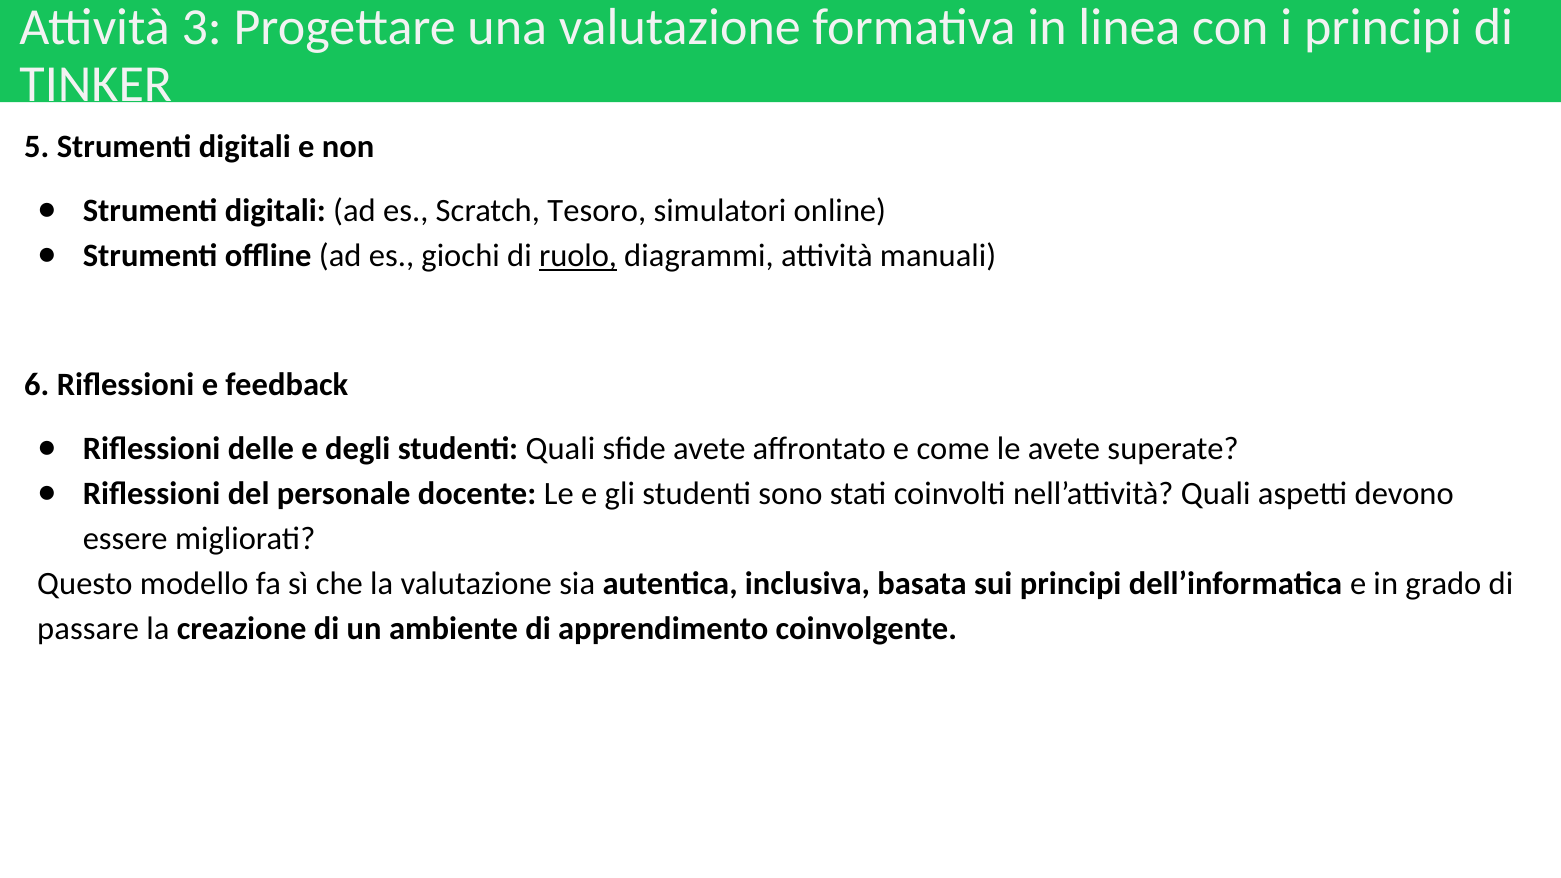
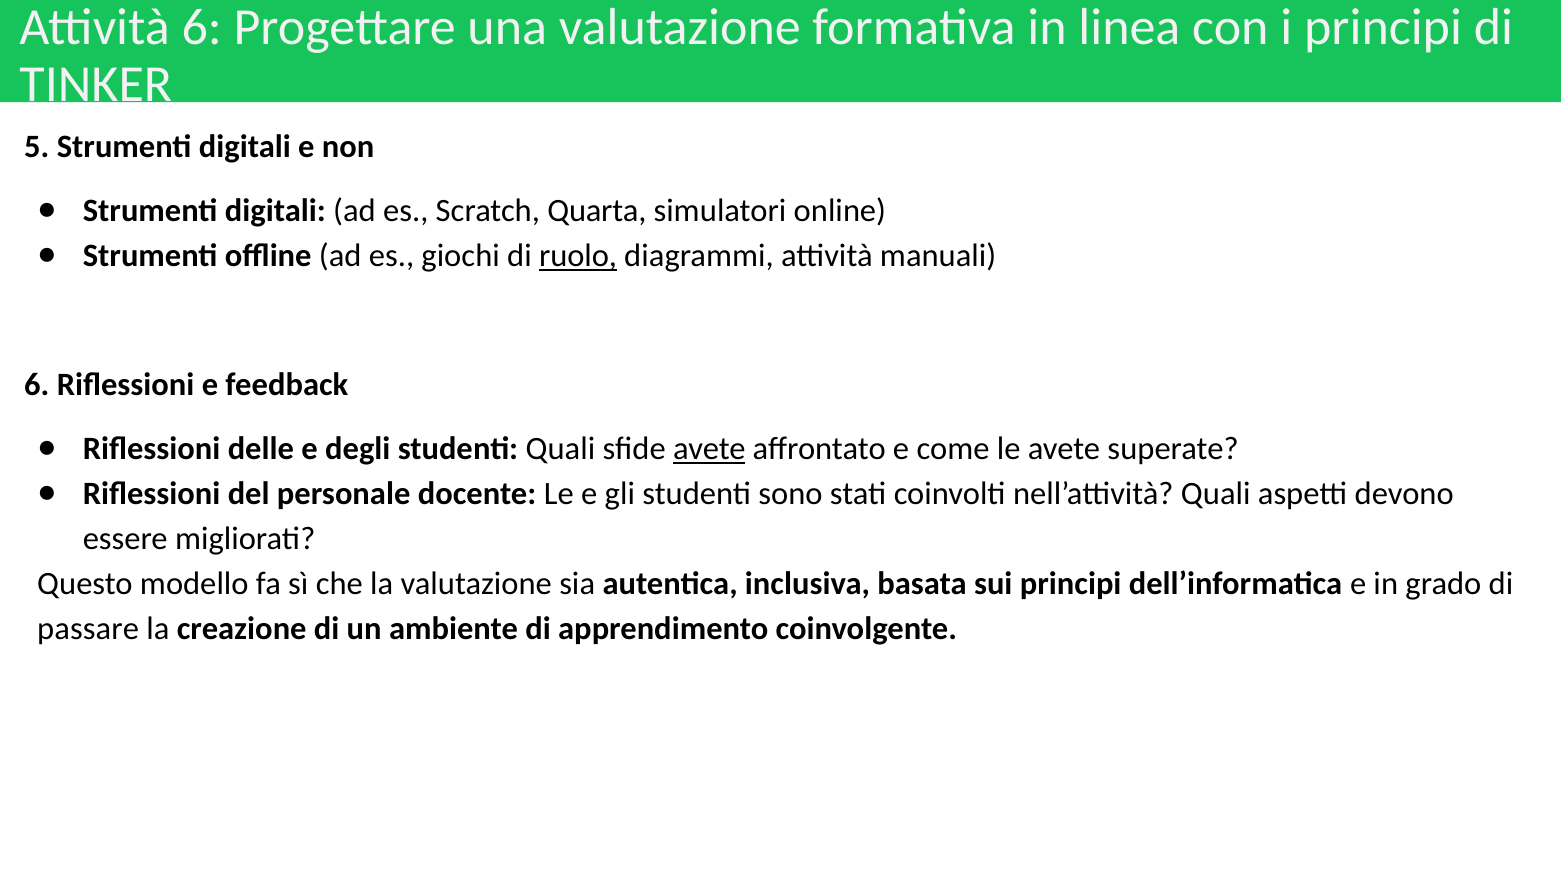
Attività 3: 3 -> 6
Tesoro: Tesoro -> Quarta
avete at (709, 449) underline: none -> present
